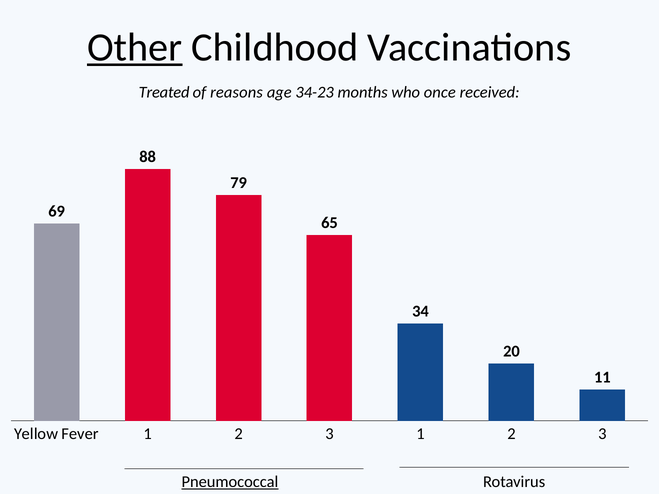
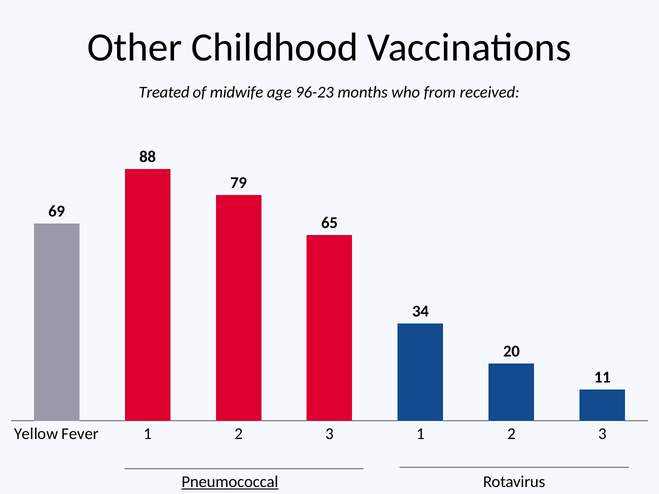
Other underline: present -> none
reasons: reasons -> midwife
34-23: 34-23 -> 96-23
once: once -> from
